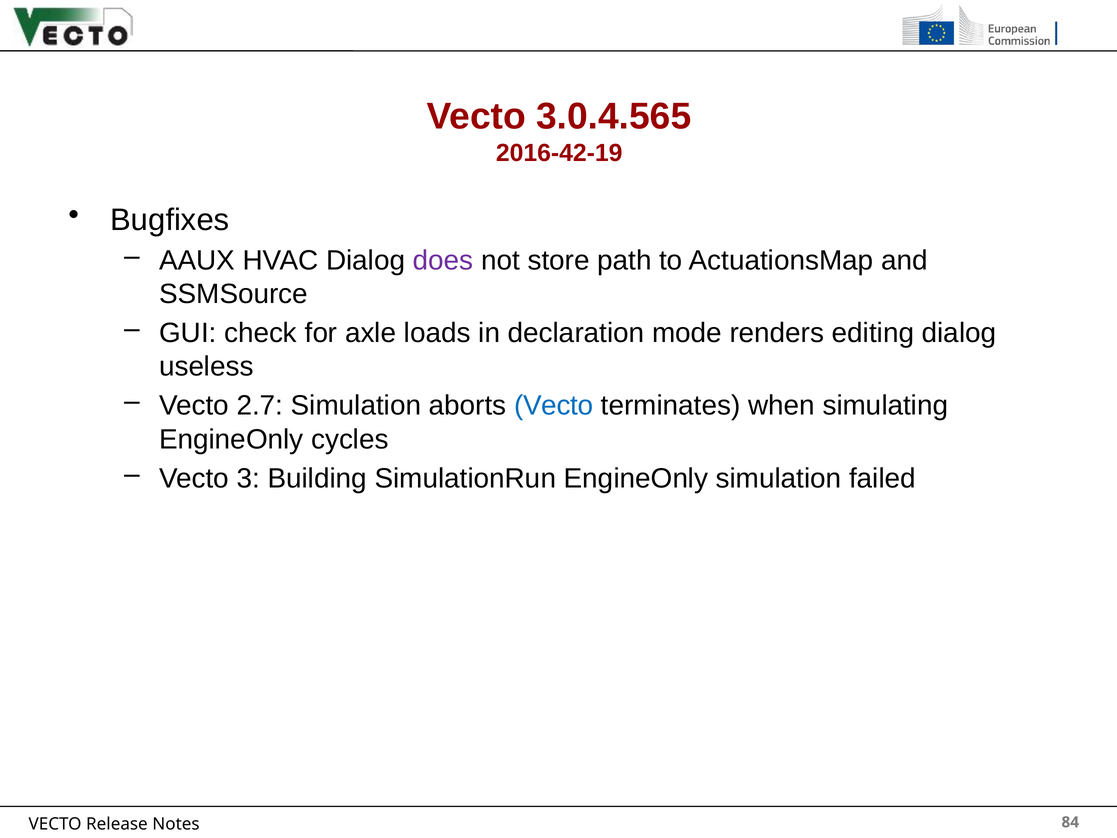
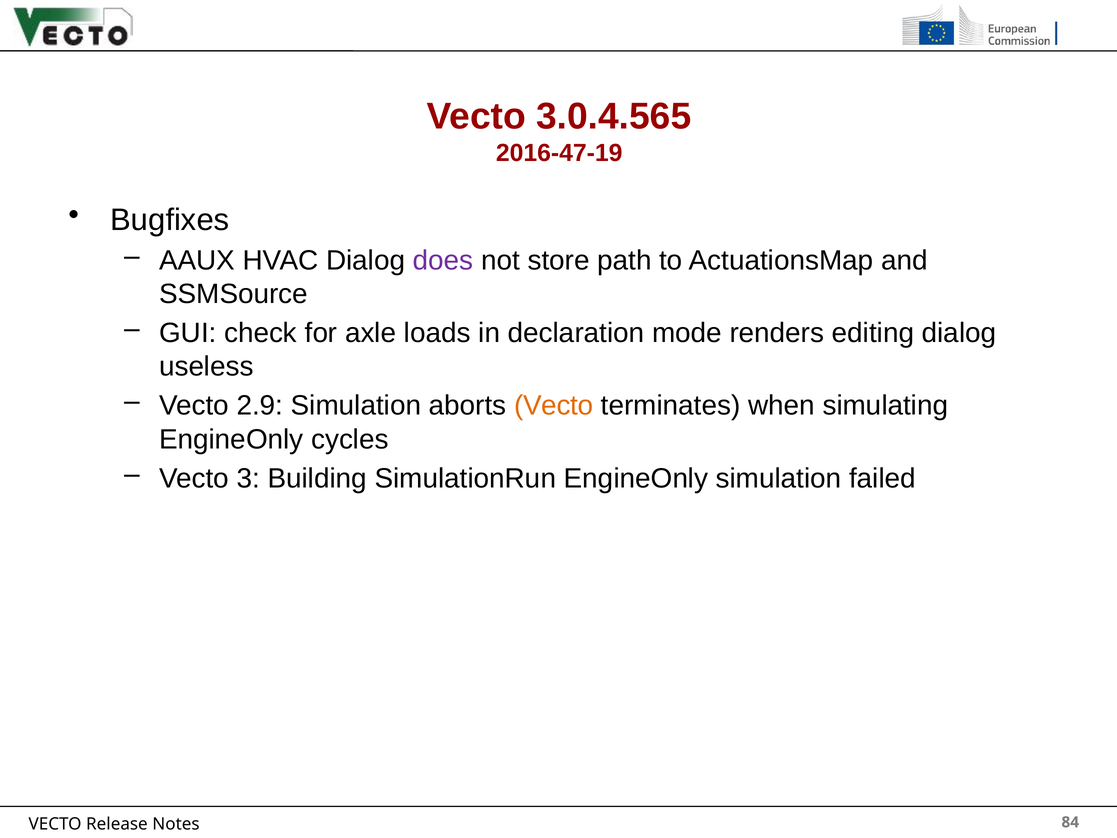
2016-42-19: 2016-42-19 -> 2016-47-19
2.7: 2.7 -> 2.9
Vecto at (554, 406) colour: blue -> orange
